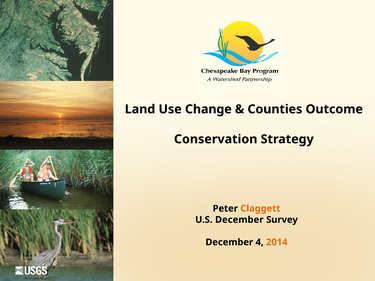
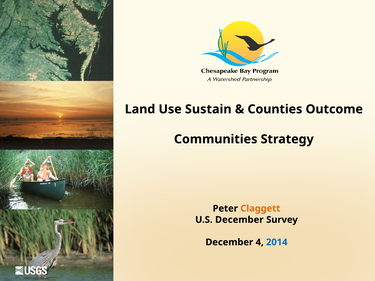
Change: Change -> Sustain
Conservation: Conservation -> Communities
2014 colour: orange -> blue
